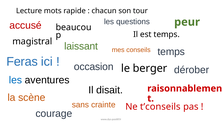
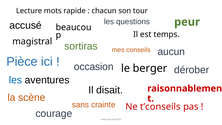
accusé colour: red -> black
laissant: laissant -> sortiras
temps at (171, 52): temps -> aucun
Feras: Feras -> Pièce
